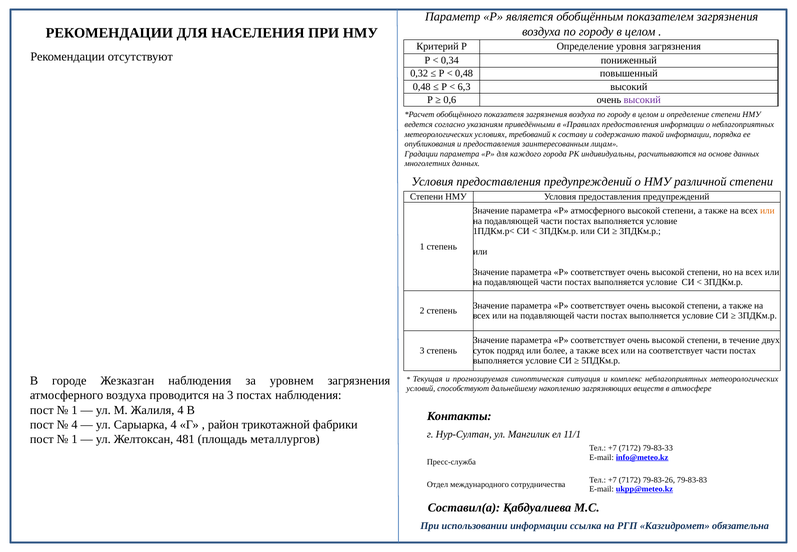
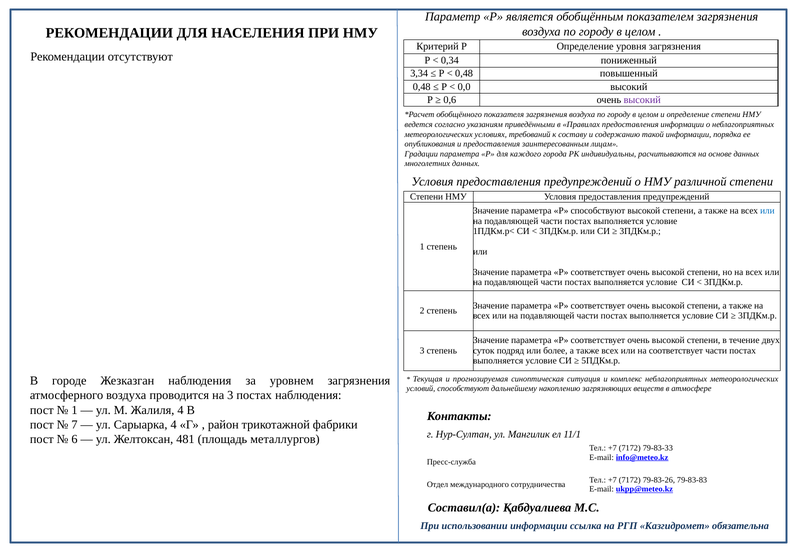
0,32: 0,32 -> 3,34
6,3: 6,3 -> 0,0
Р атмосферного: атмосферного -> способствуют
или at (767, 211) colour: orange -> blue
4 at (74, 425): 4 -> 7
1 at (74, 439): 1 -> 6
